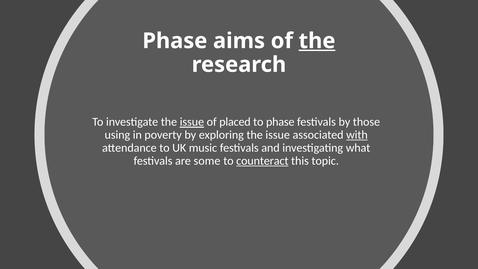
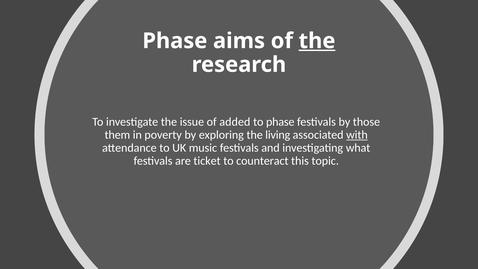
issue at (192, 122) underline: present -> none
placed: placed -> added
using: using -> them
exploring the issue: issue -> living
some: some -> ticket
counteract underline: present -> none
